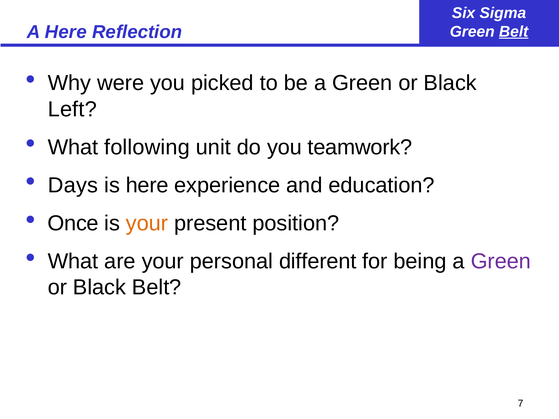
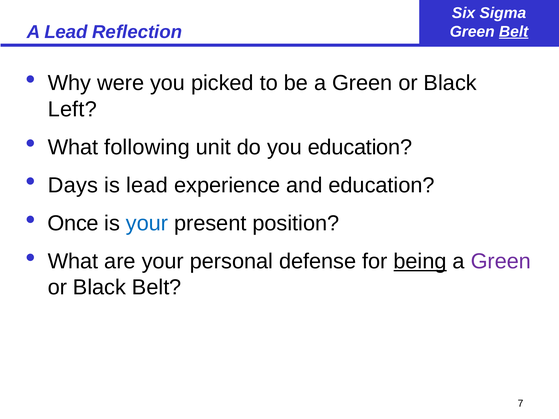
A Here: Here -> Lead
you teamwork: teamwork -> education
is here: here -> lead
your at (147, 223) colour: orange -> blue
different: different -> defense
being underline: none -> present
